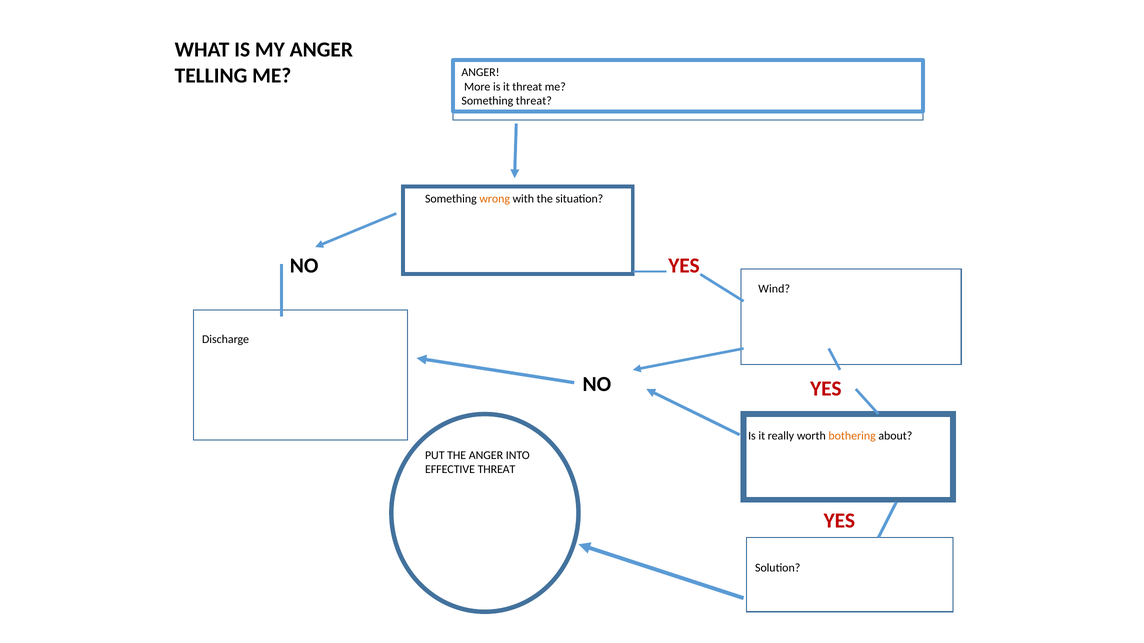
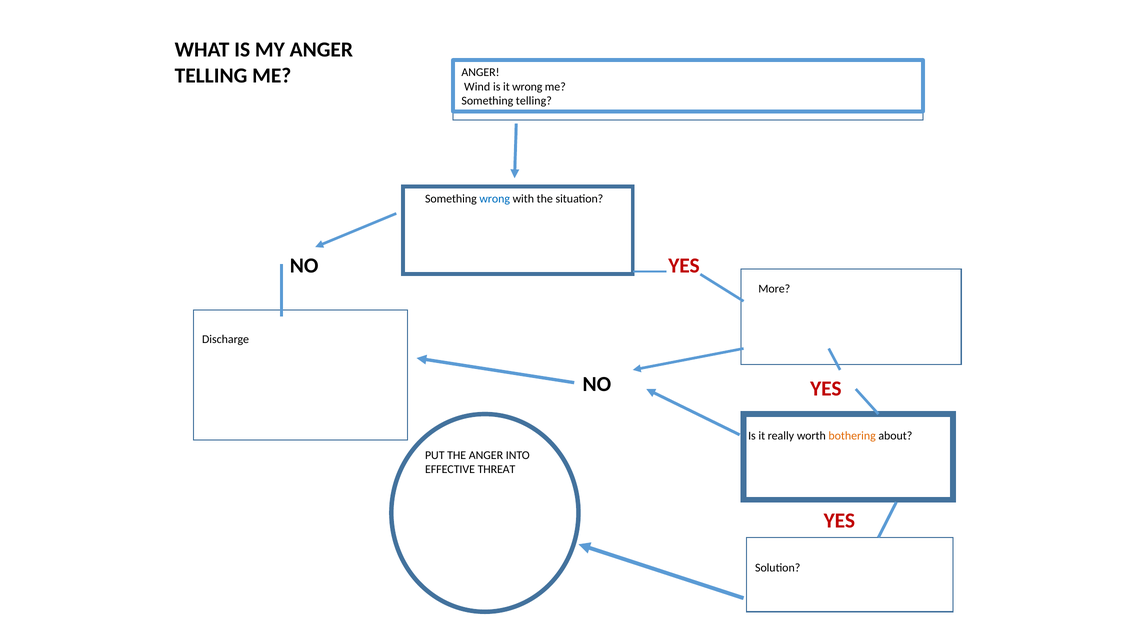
More: More -> Wind
it threat: threat -> wrong
Something threat: threat -> telling
wrong at (495, 199) colour: orange -> blue
Wind: Wind -> More
